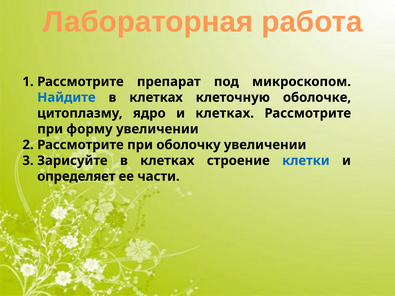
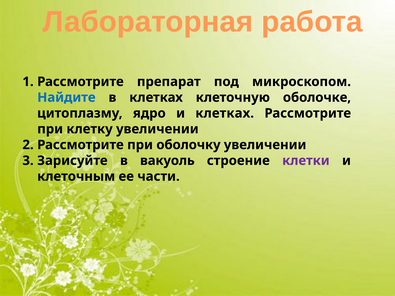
форму: форму -> клетку
Зарисуйте в клетках: клетках -> вакуоль
клетки colour: blue -> purple
определяет: определяет -> клеточным
